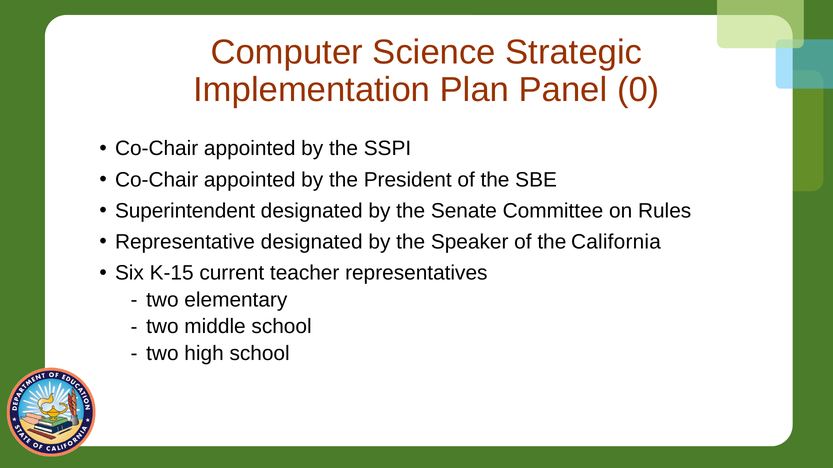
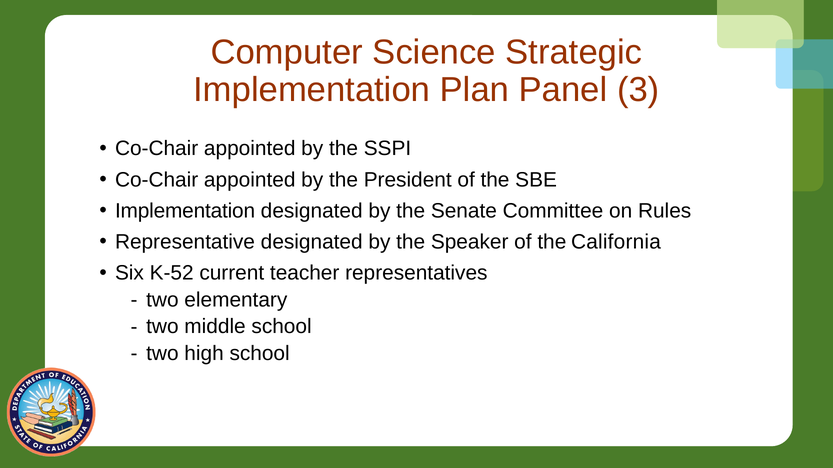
0: 0 -> 3
Superintendent at (185, 211): Superintendent -> Implementation
K-15: K-15 -> K-52
